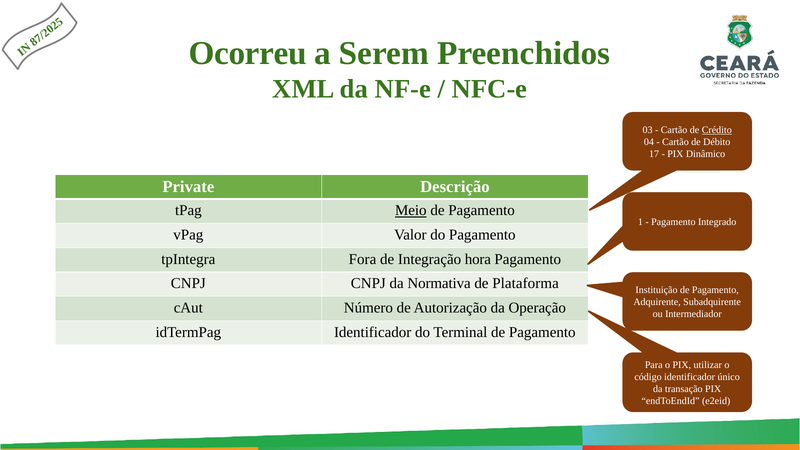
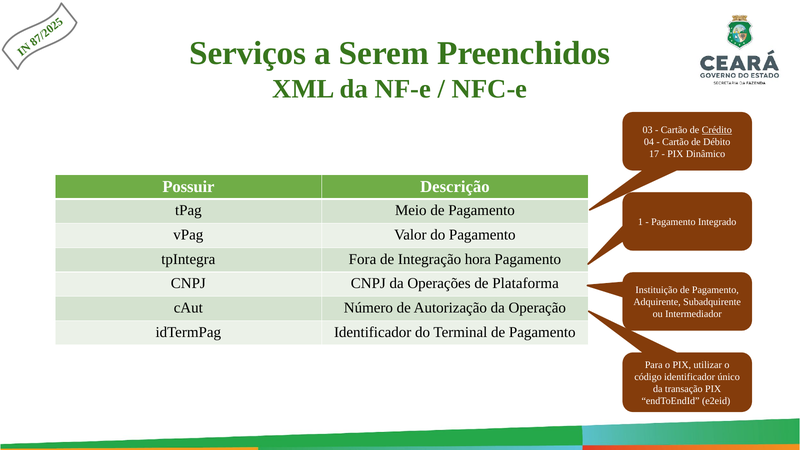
Ocorreu: Ocorreu -> Serviços
Private: Private -> Possuir
Meio underline: present -> none
Normativa: Normativa -> Operações
